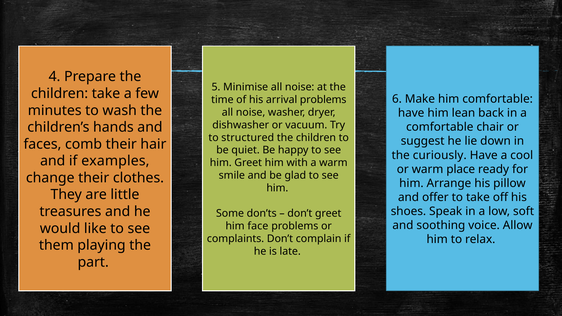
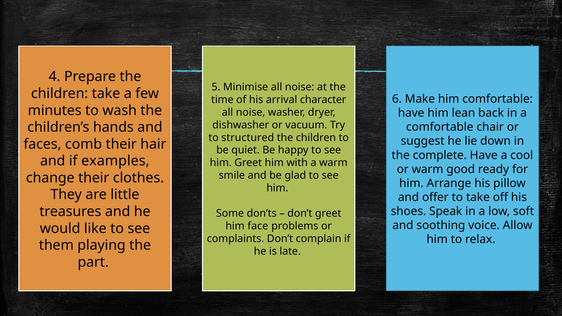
arrival problems: problems -> character
curiously: curiously -> complete
place: place -> good
